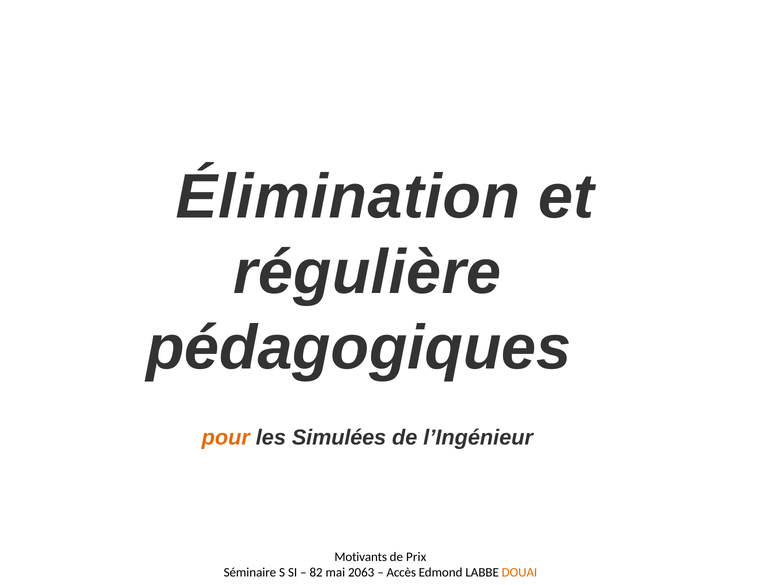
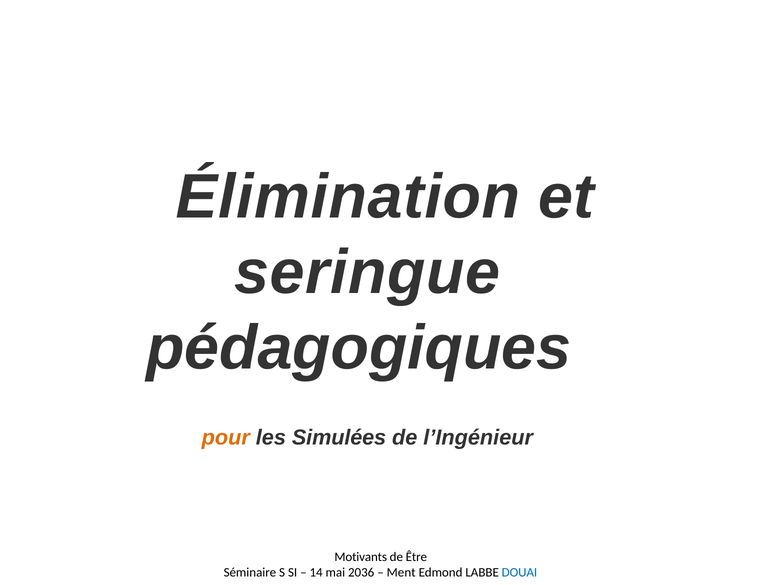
régulière: régulière -> seringue
Prix: Prix -> Être
82: 82 -> 14
2063: 2063 -> 2036
Accès: Accès -> Ment
DOUAI colour: orange -> blue
